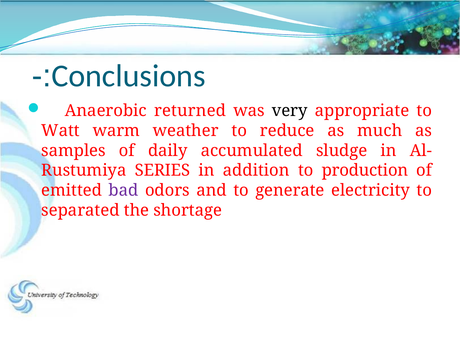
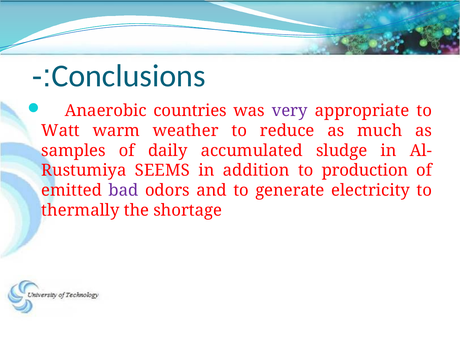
returned: returned -> countries
very colour: black -> purple
SERIES: SERIES -> SEEMS
separated: separated -> thermally
